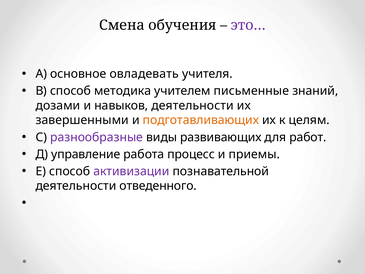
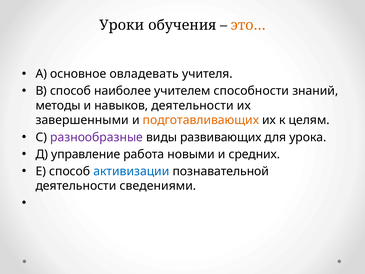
Смена: Смена -> Уроки
это… colour: purple -> orange
методика: методика -> наиболее
письменные: письменные -> способности
дозами: дозами -> методы
работ: работ -> урока
процесс: процесс -> новыми
приемы: приемы -> средних
активизации colour: purple -> blue
отведенного: отведенного -> сведениями
